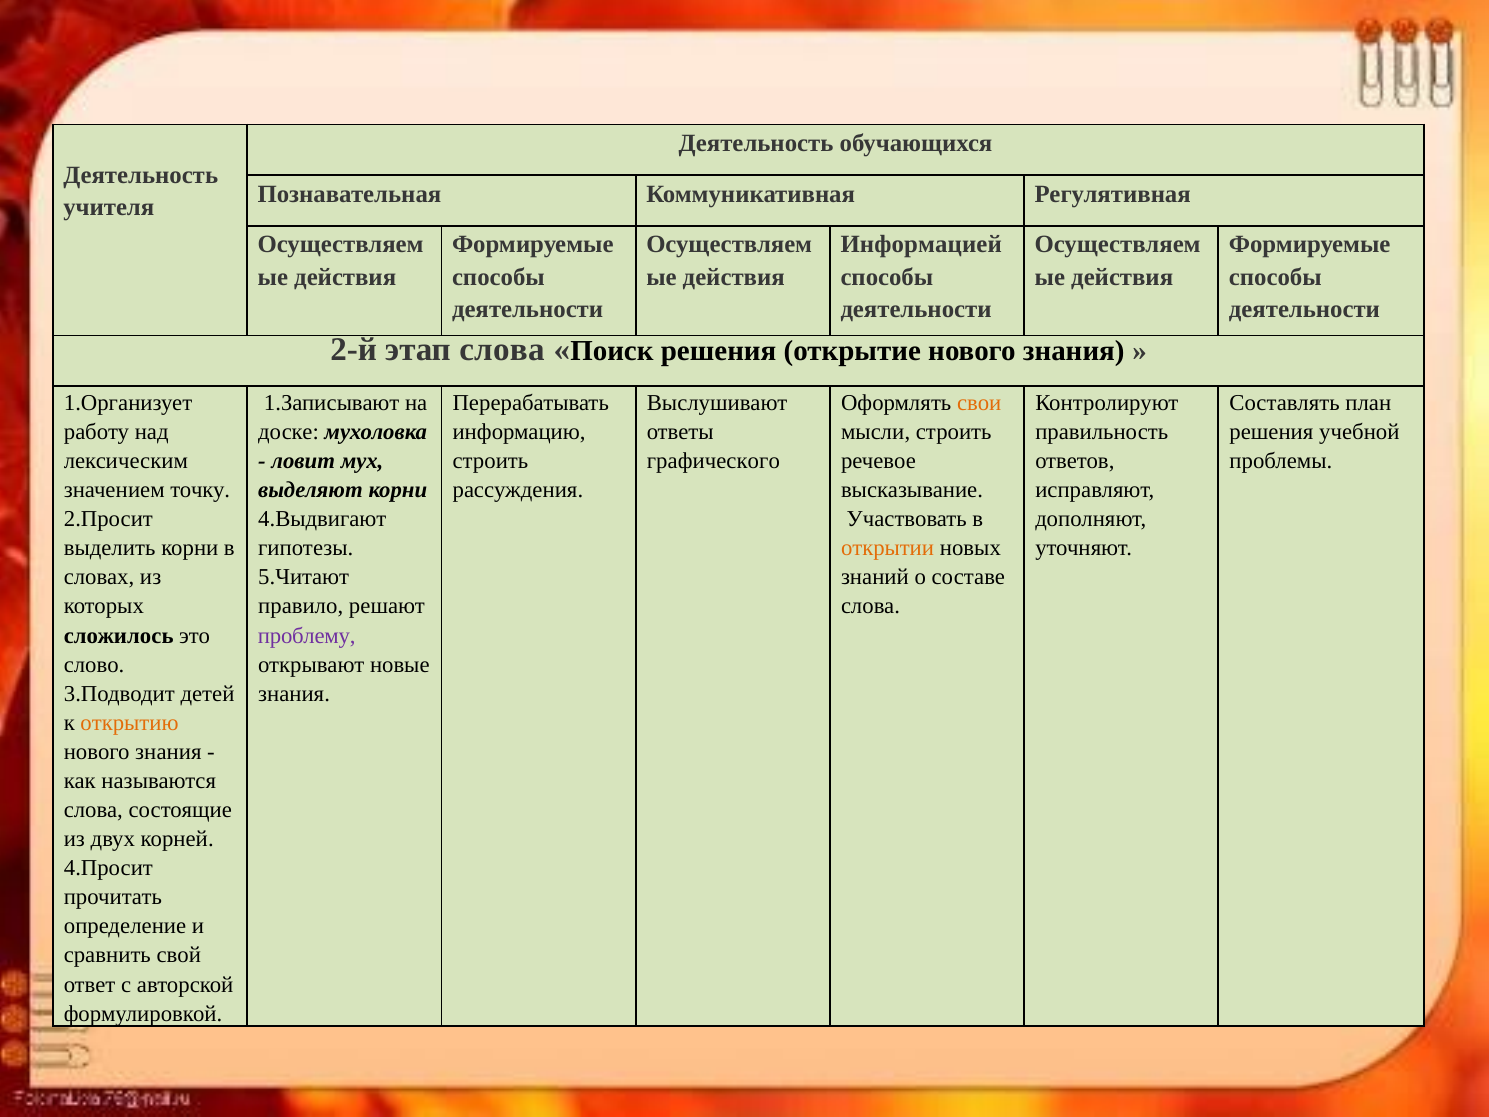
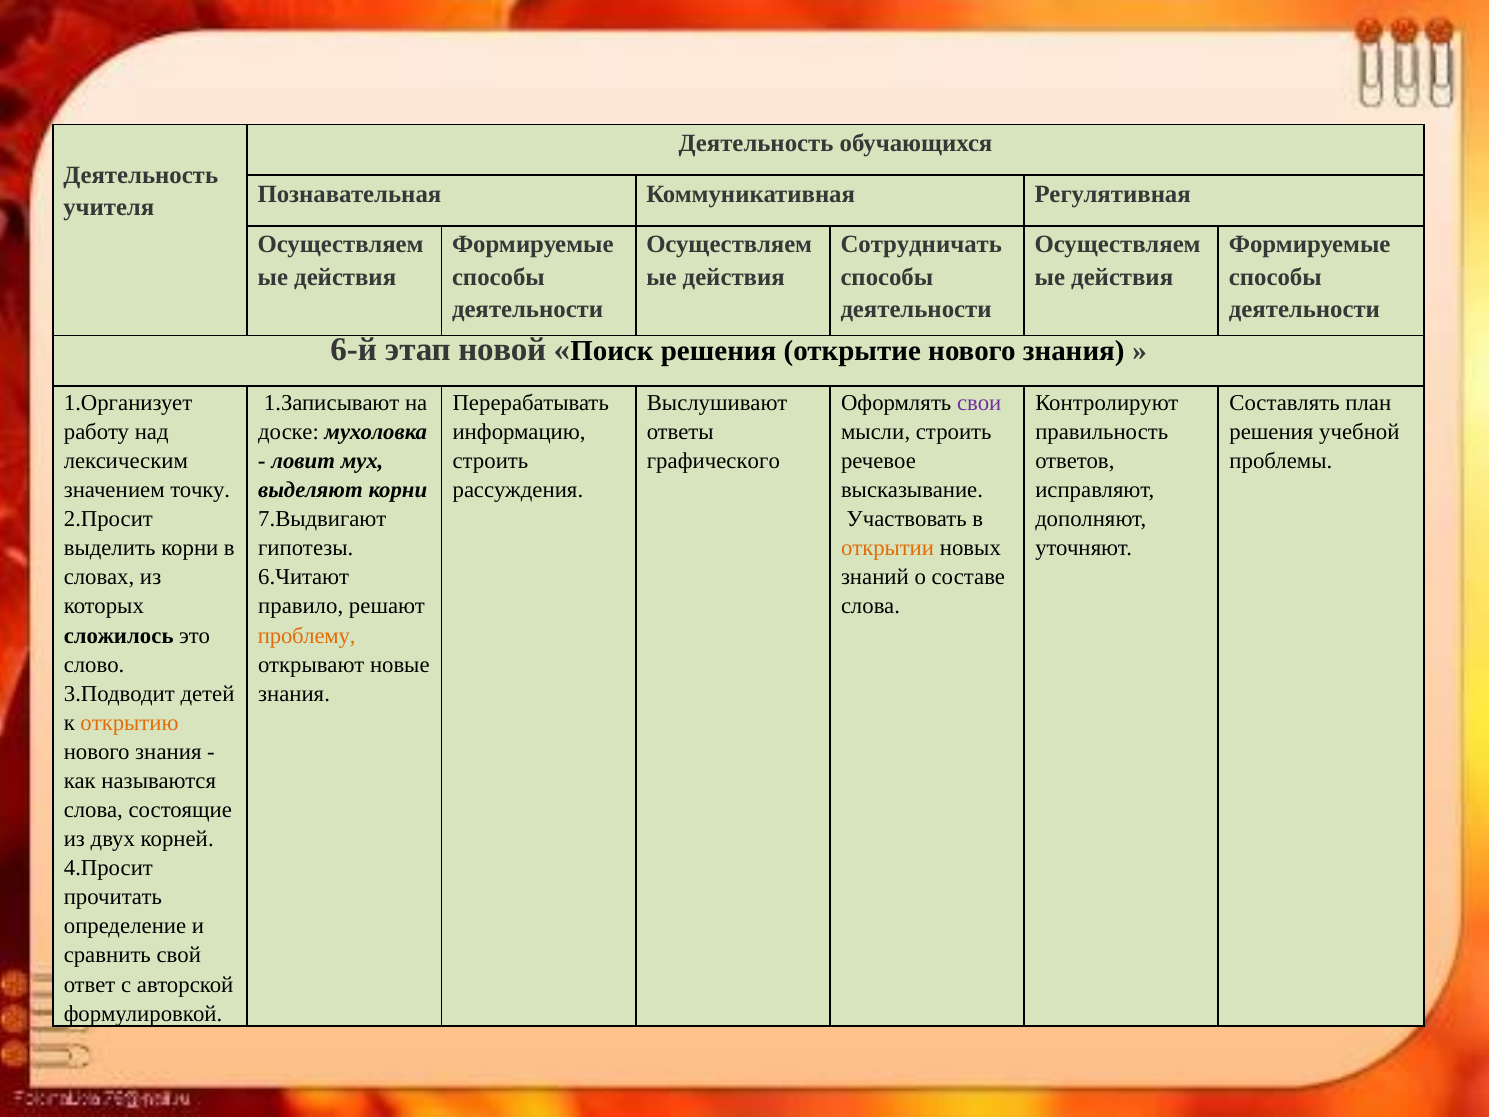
Информацией: Информацией -> Сотрудничать
2-й: 2-й -> 6-й
этап слова: слова -> новой
свои colour: orange -> purple
4.Выдвигают: 4.Выдвигают -> 7.Выдвигают
5.Читают: 5.Читают -> 6.Читают
проблему colour: purple -> orange
